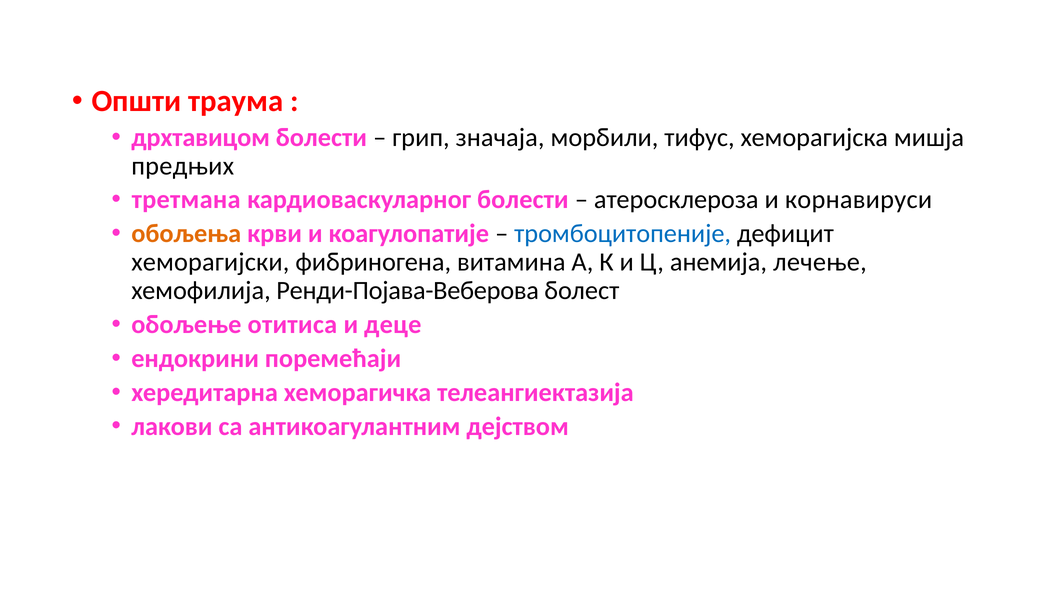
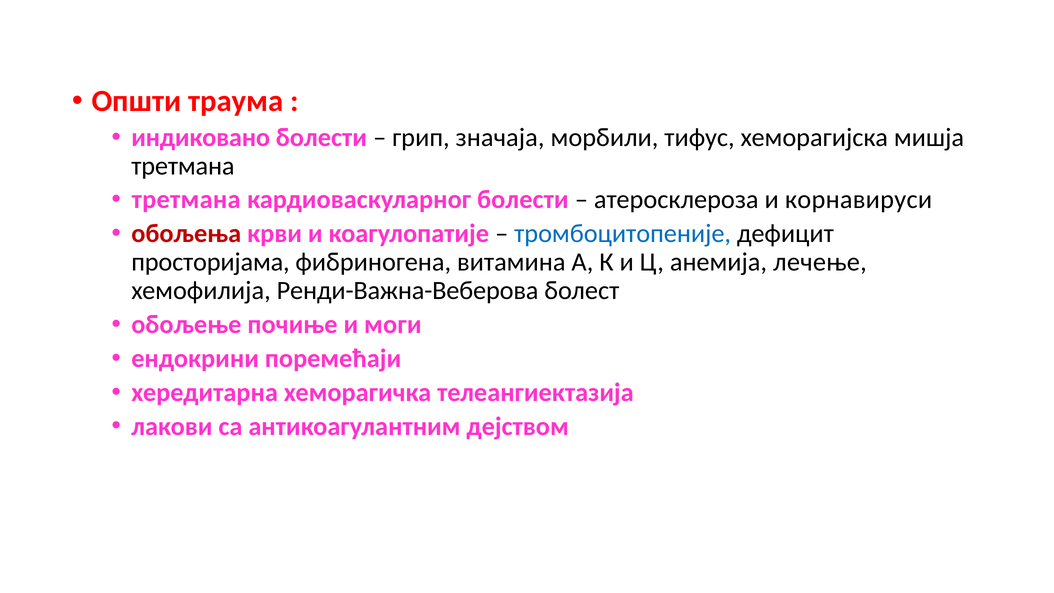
дрхтавицом: дрхтавицом -> индиковано
предњих at (183, 166): предњих -> третмана
обољења colour: orange -> red
хеморагијски: хеморагијски -> просторијама
Ренди-Појава-Веберова: Ренди-Појава-Веберова -> Ренди-Важна-Веберова
отитиса: отитиса -> почиње
деце: деце -> моги
